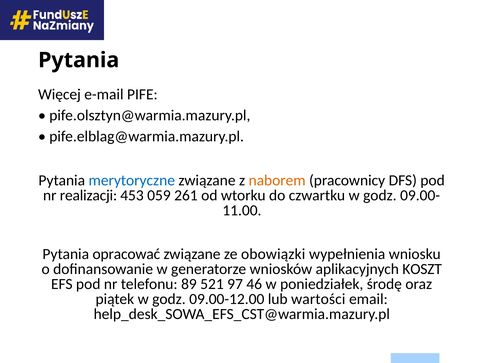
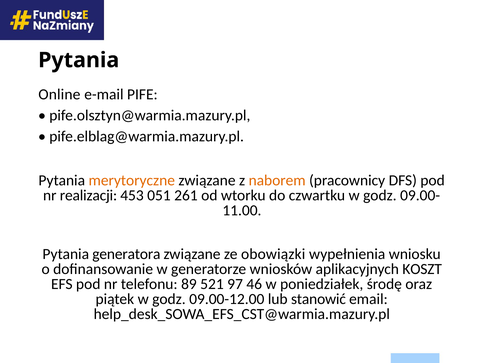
Więcej: Więcej -> Online
merytoryczne colour: blue -> orange
059: 059 -> 051
opracować: opracować -> generatora
wartości: wartości -> stanowić
